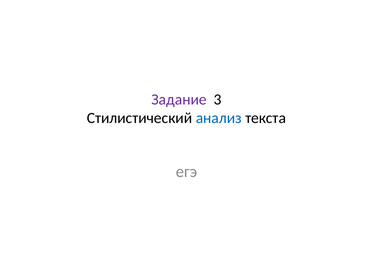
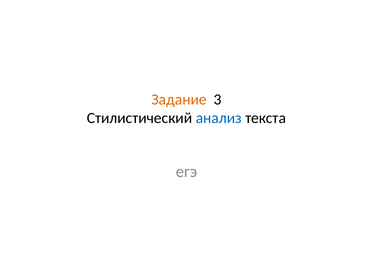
Задание colour: purple -> orange
